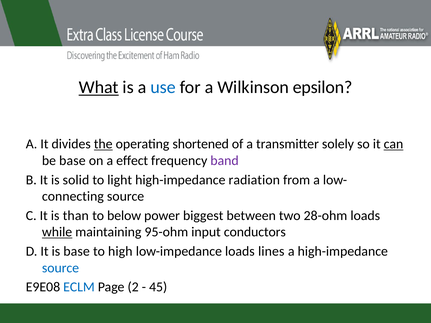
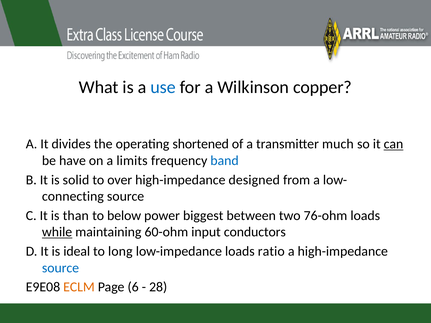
What underline: present -> none
epsilon: epsilon -> copper
the underline: present -> none
solely: solely -> much
be base: base -> have
effect: effect -> limits
band colour: purple -> blue
light: light -> over
radiation: radiation -> designed
28-ohm: 28-ohm -> 76-ohm
95-ohm: 95-ohm -> 60-ohm
is base: base -> ideal
high: high -> long
lines: lines -> ratio
ECLM colour: blue -> orange
2: 2 -> 6
45: 45 -> 28
